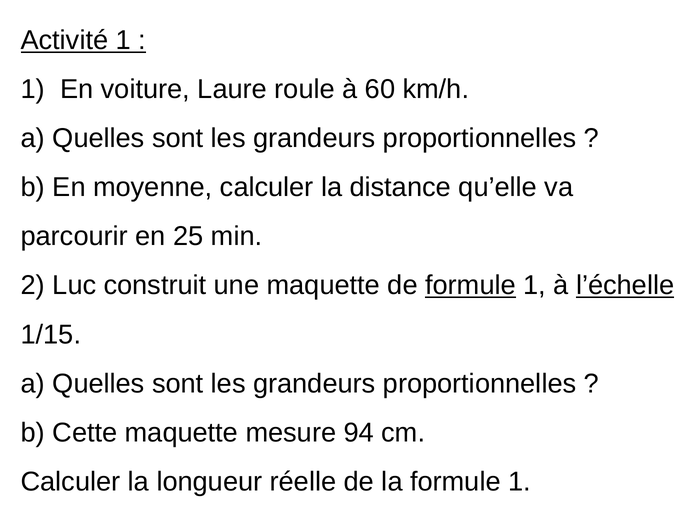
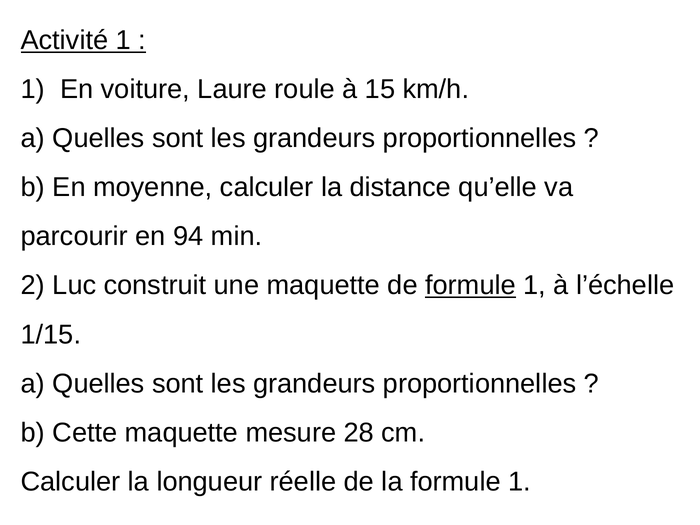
60: 60 -> 15
25: 25 -> 94
l’échelle underline: present -> none
94: 94 -> 28
